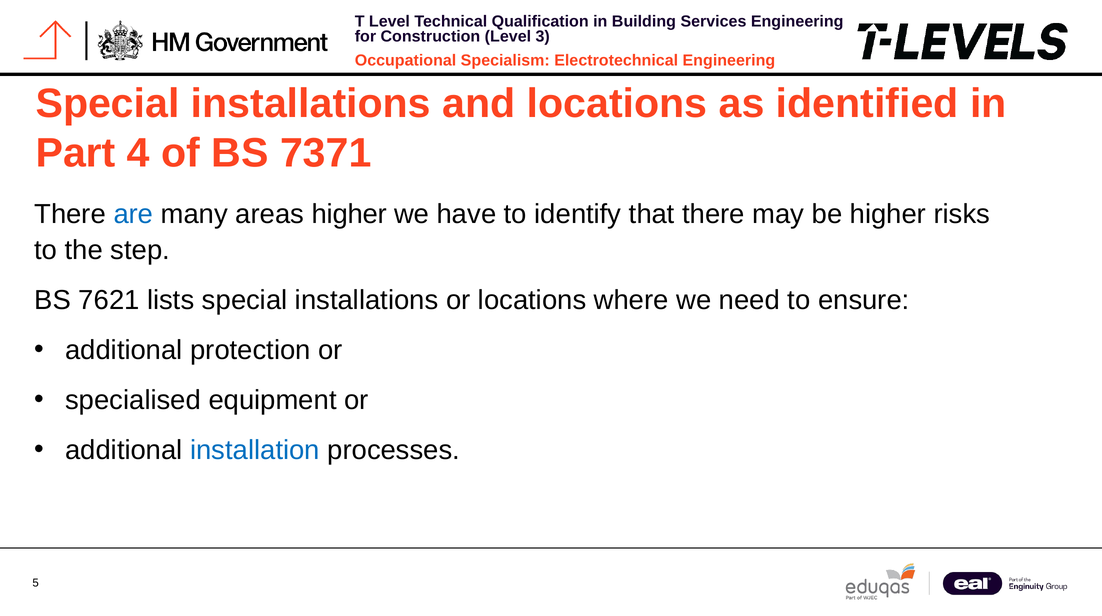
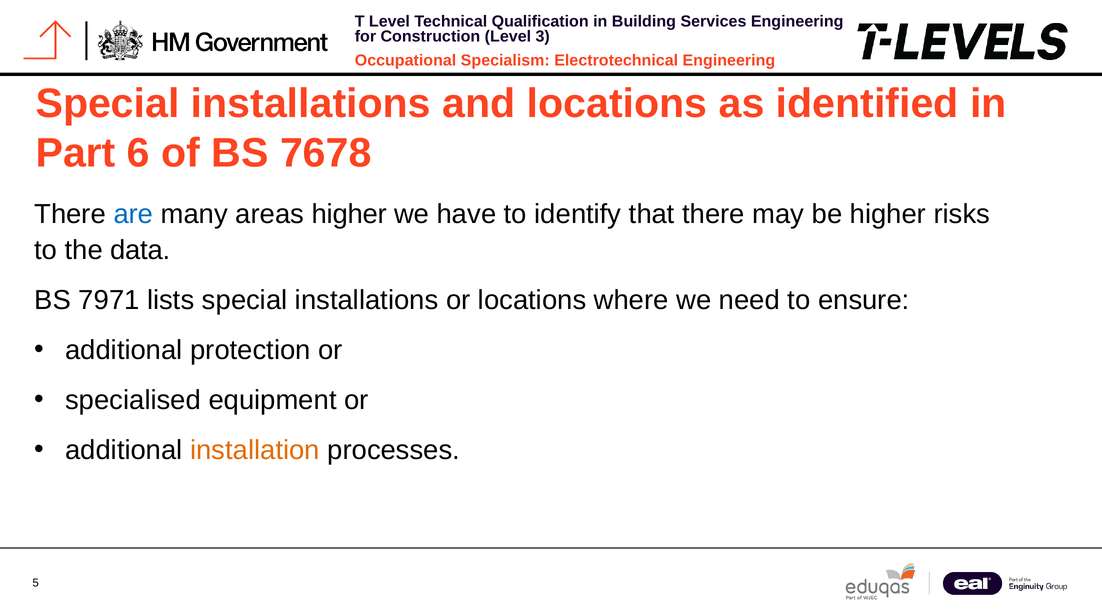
4: 4 -> 6
7371: 7371 -> 7678
step: step -> data
7621: 7621 -> 7971
installation colour: blue -> orange
